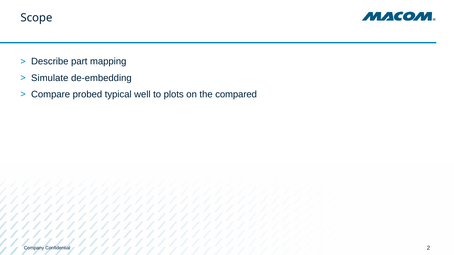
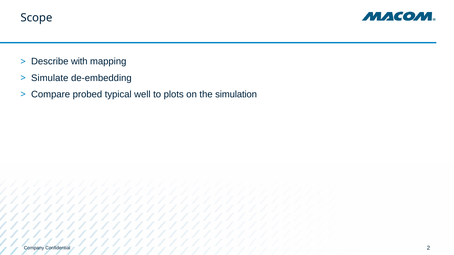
part: part -> with
compared: compared -> simulation
